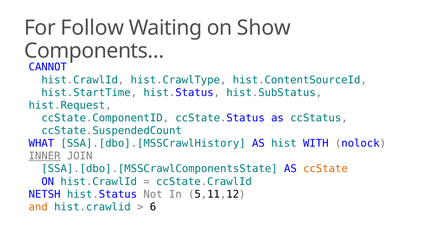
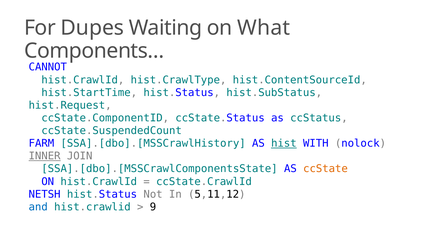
Follow: Follow -> Dupes
Show: Show -> What
WHAT: WHAT -> FARM
hist underline: none -> present
and colour: orange -> blue
6: 6 -> 9
